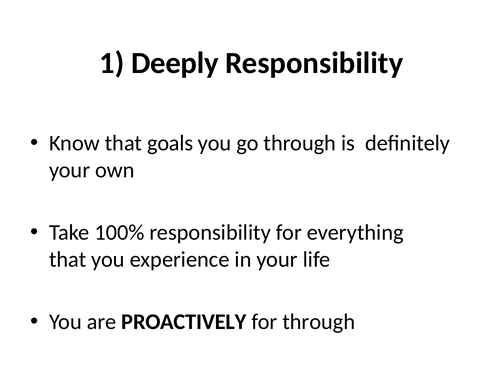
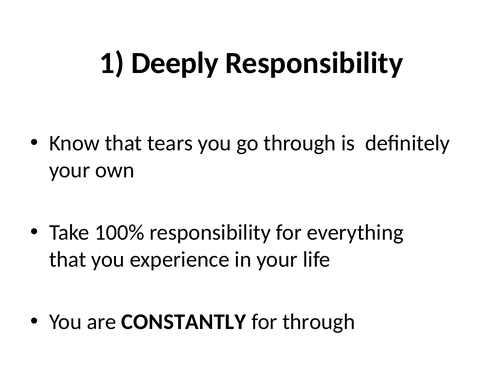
goals: goals -> tears
PROACTIVELY: PROACTIVELY -> CONSTANTLY
